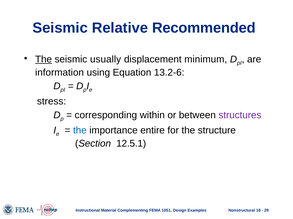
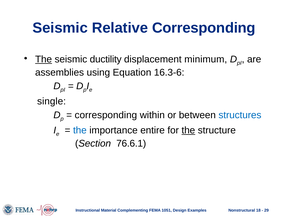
Relative Recommended: Recommended -> Corresponding
usually: usually -> ductility
information: information -> assemblies
13.2-6: 13.2-6 -> 16.3-6
stress: stress -> single
structures colour: purple -> blue
the at (188, 131) underline: none -> present
12.5.1: 12.5.1 -> 76.6.1
